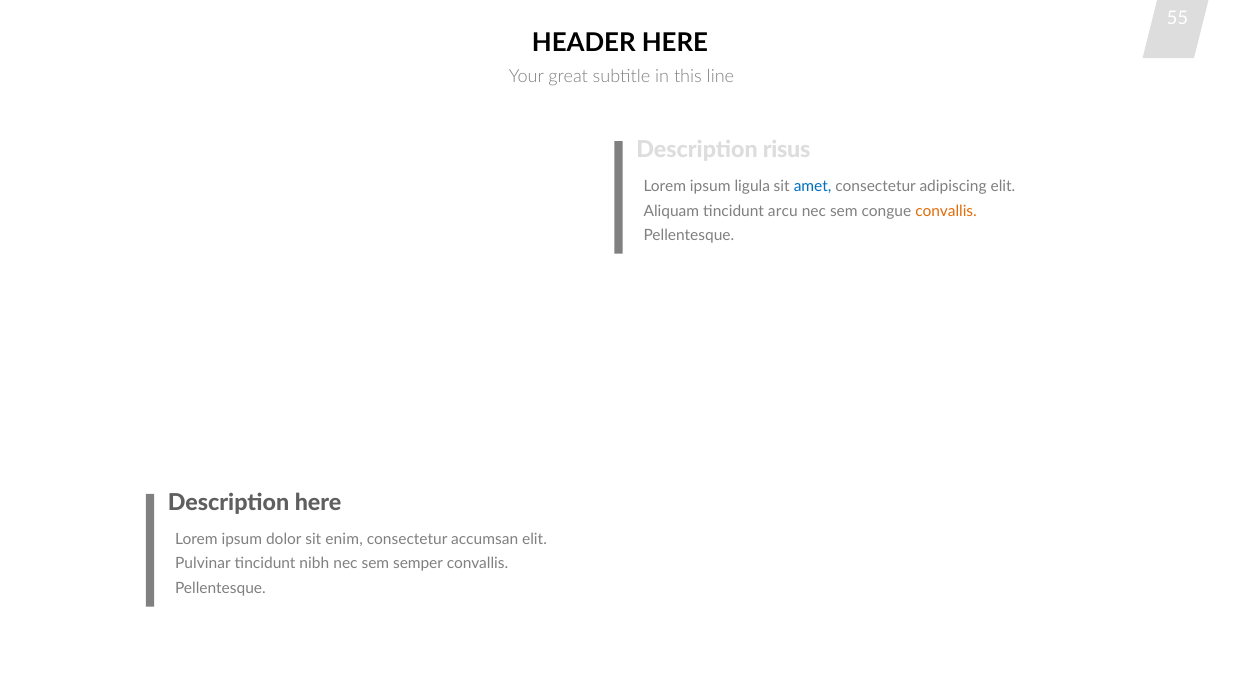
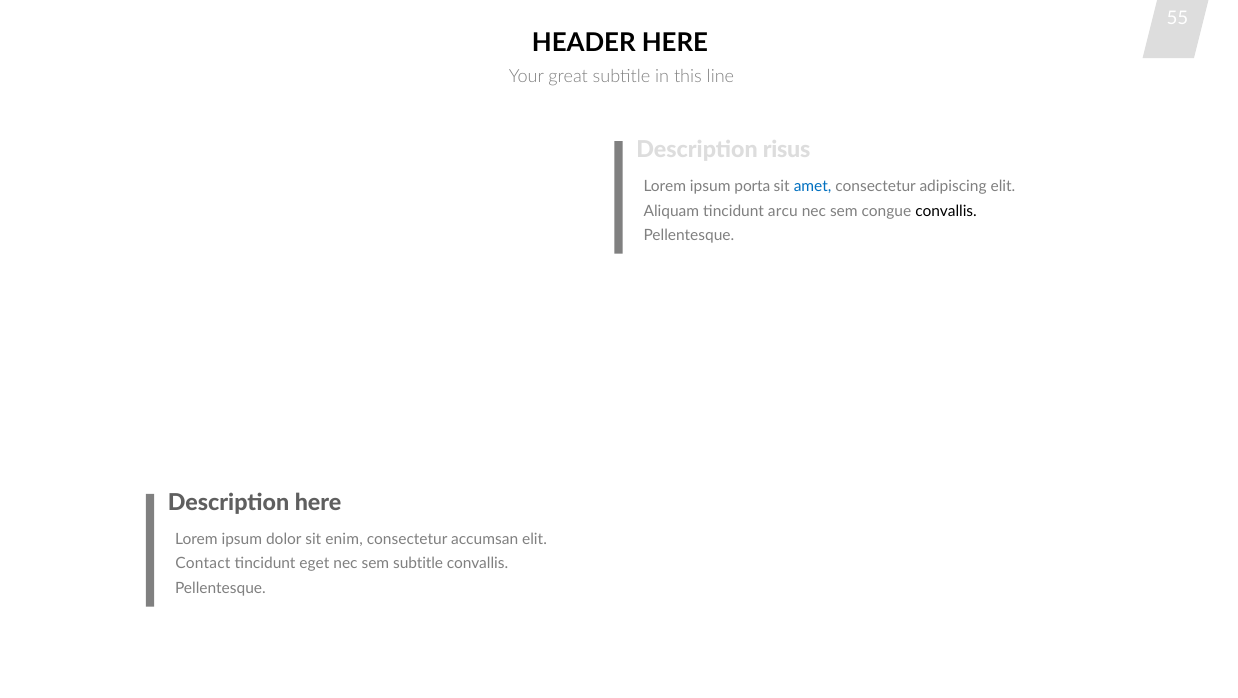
ligula: ligula -> porta
convallis at (946, 211) colour: orange -> black
Pulvinar: Pulvinar -> Contact
nibh: nibh -> eget
sem semper: semper -> subtitle
